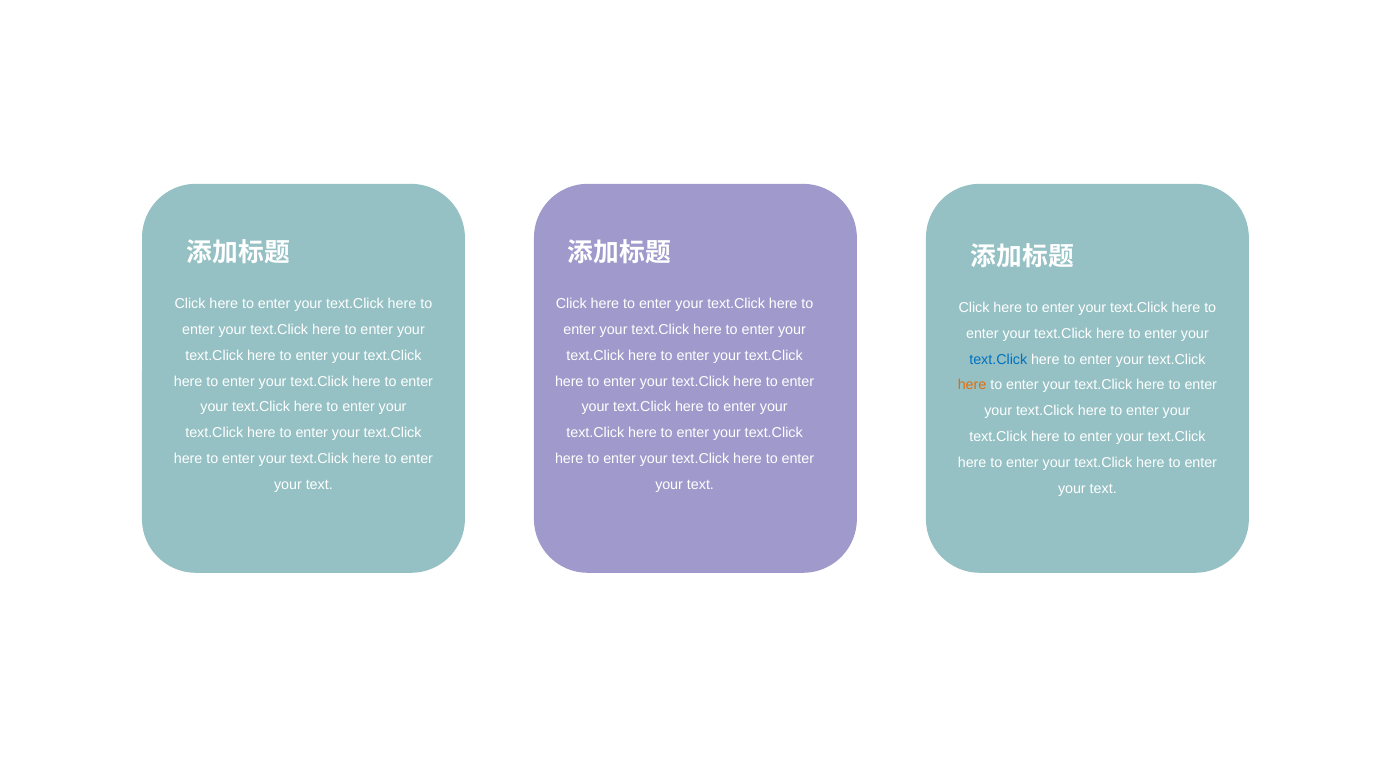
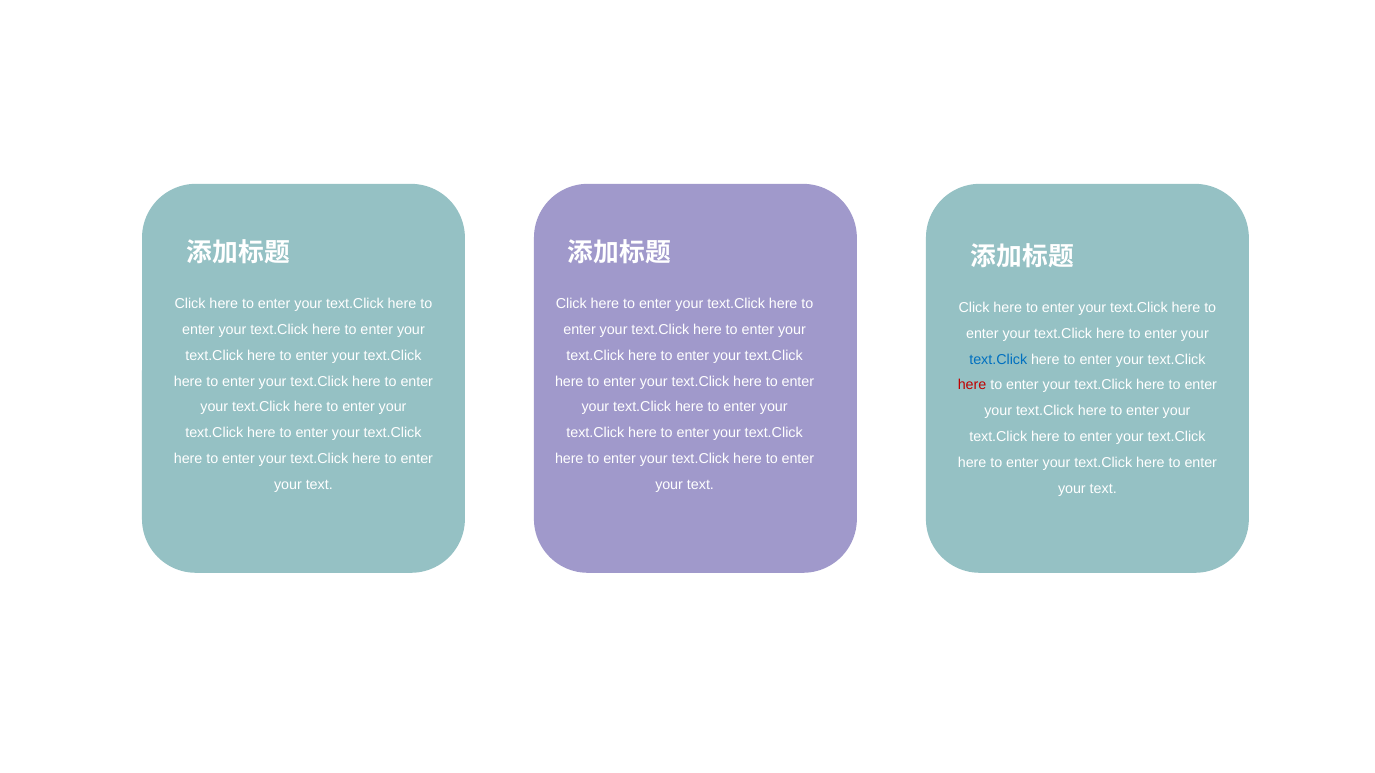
here at (972, 385) colour: orange -> red
